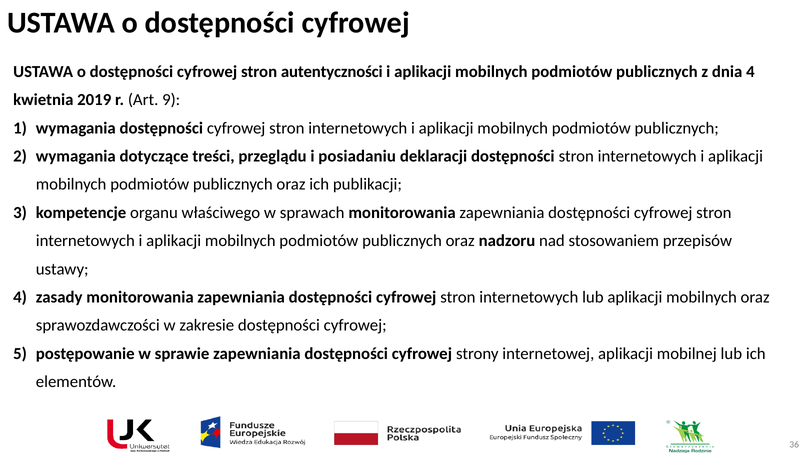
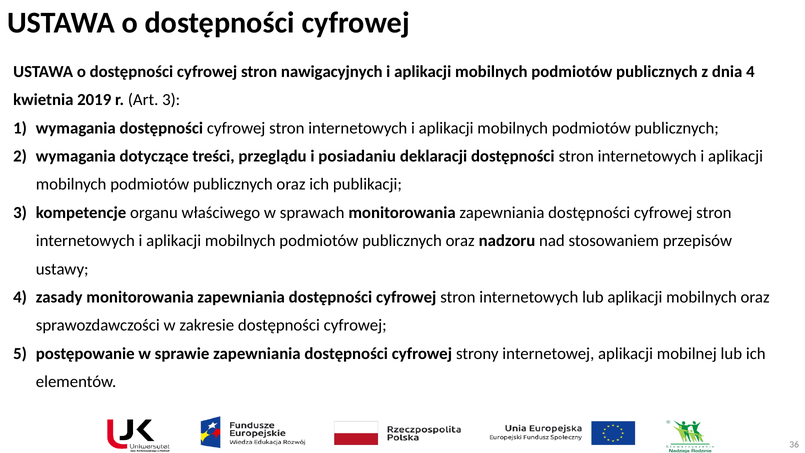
autentyczności: autentyczności -> nawigacyjnych
Art 9: 9 -> 3
